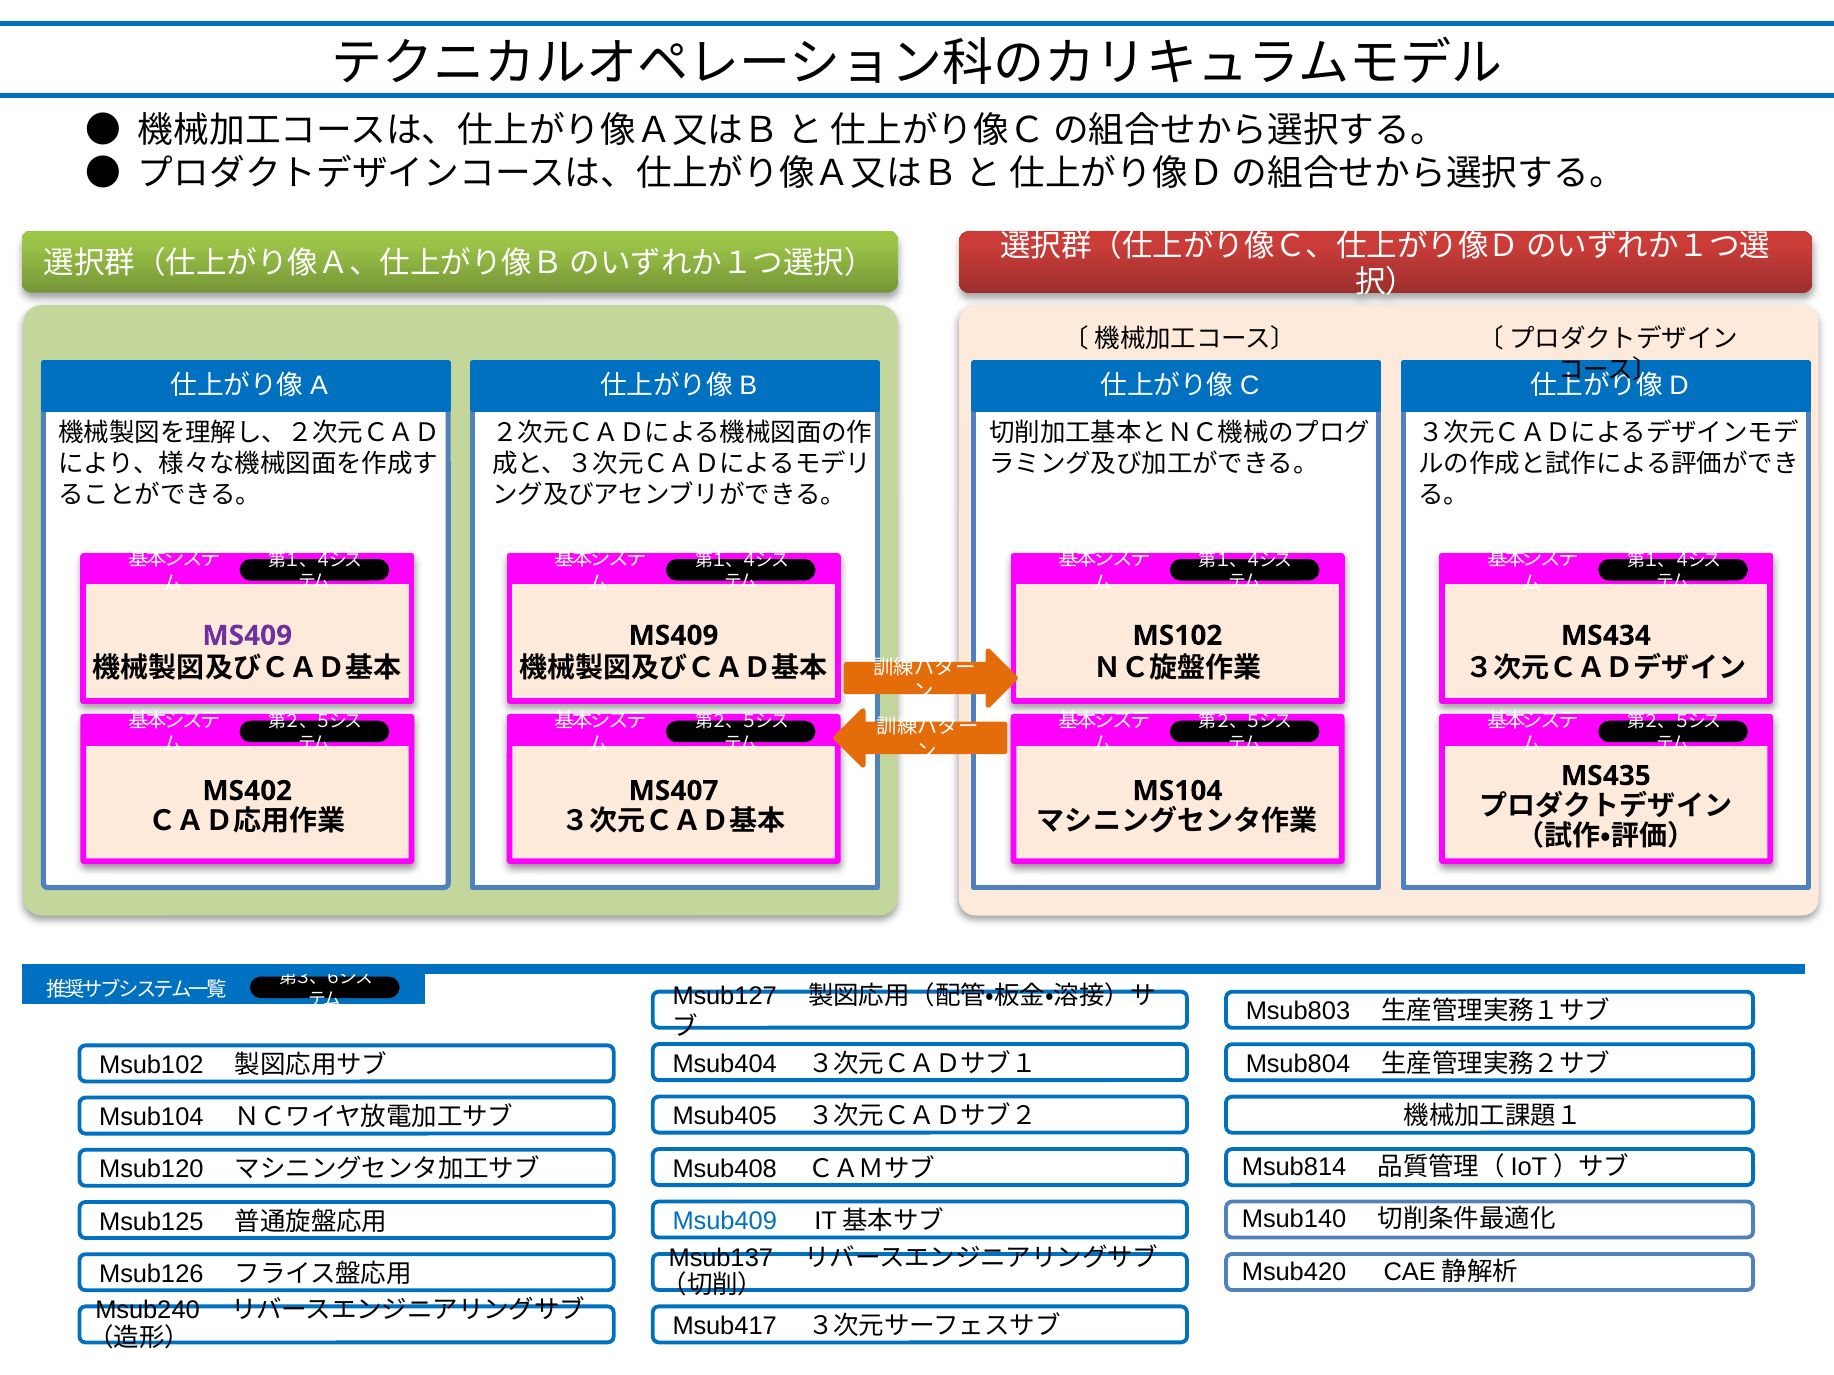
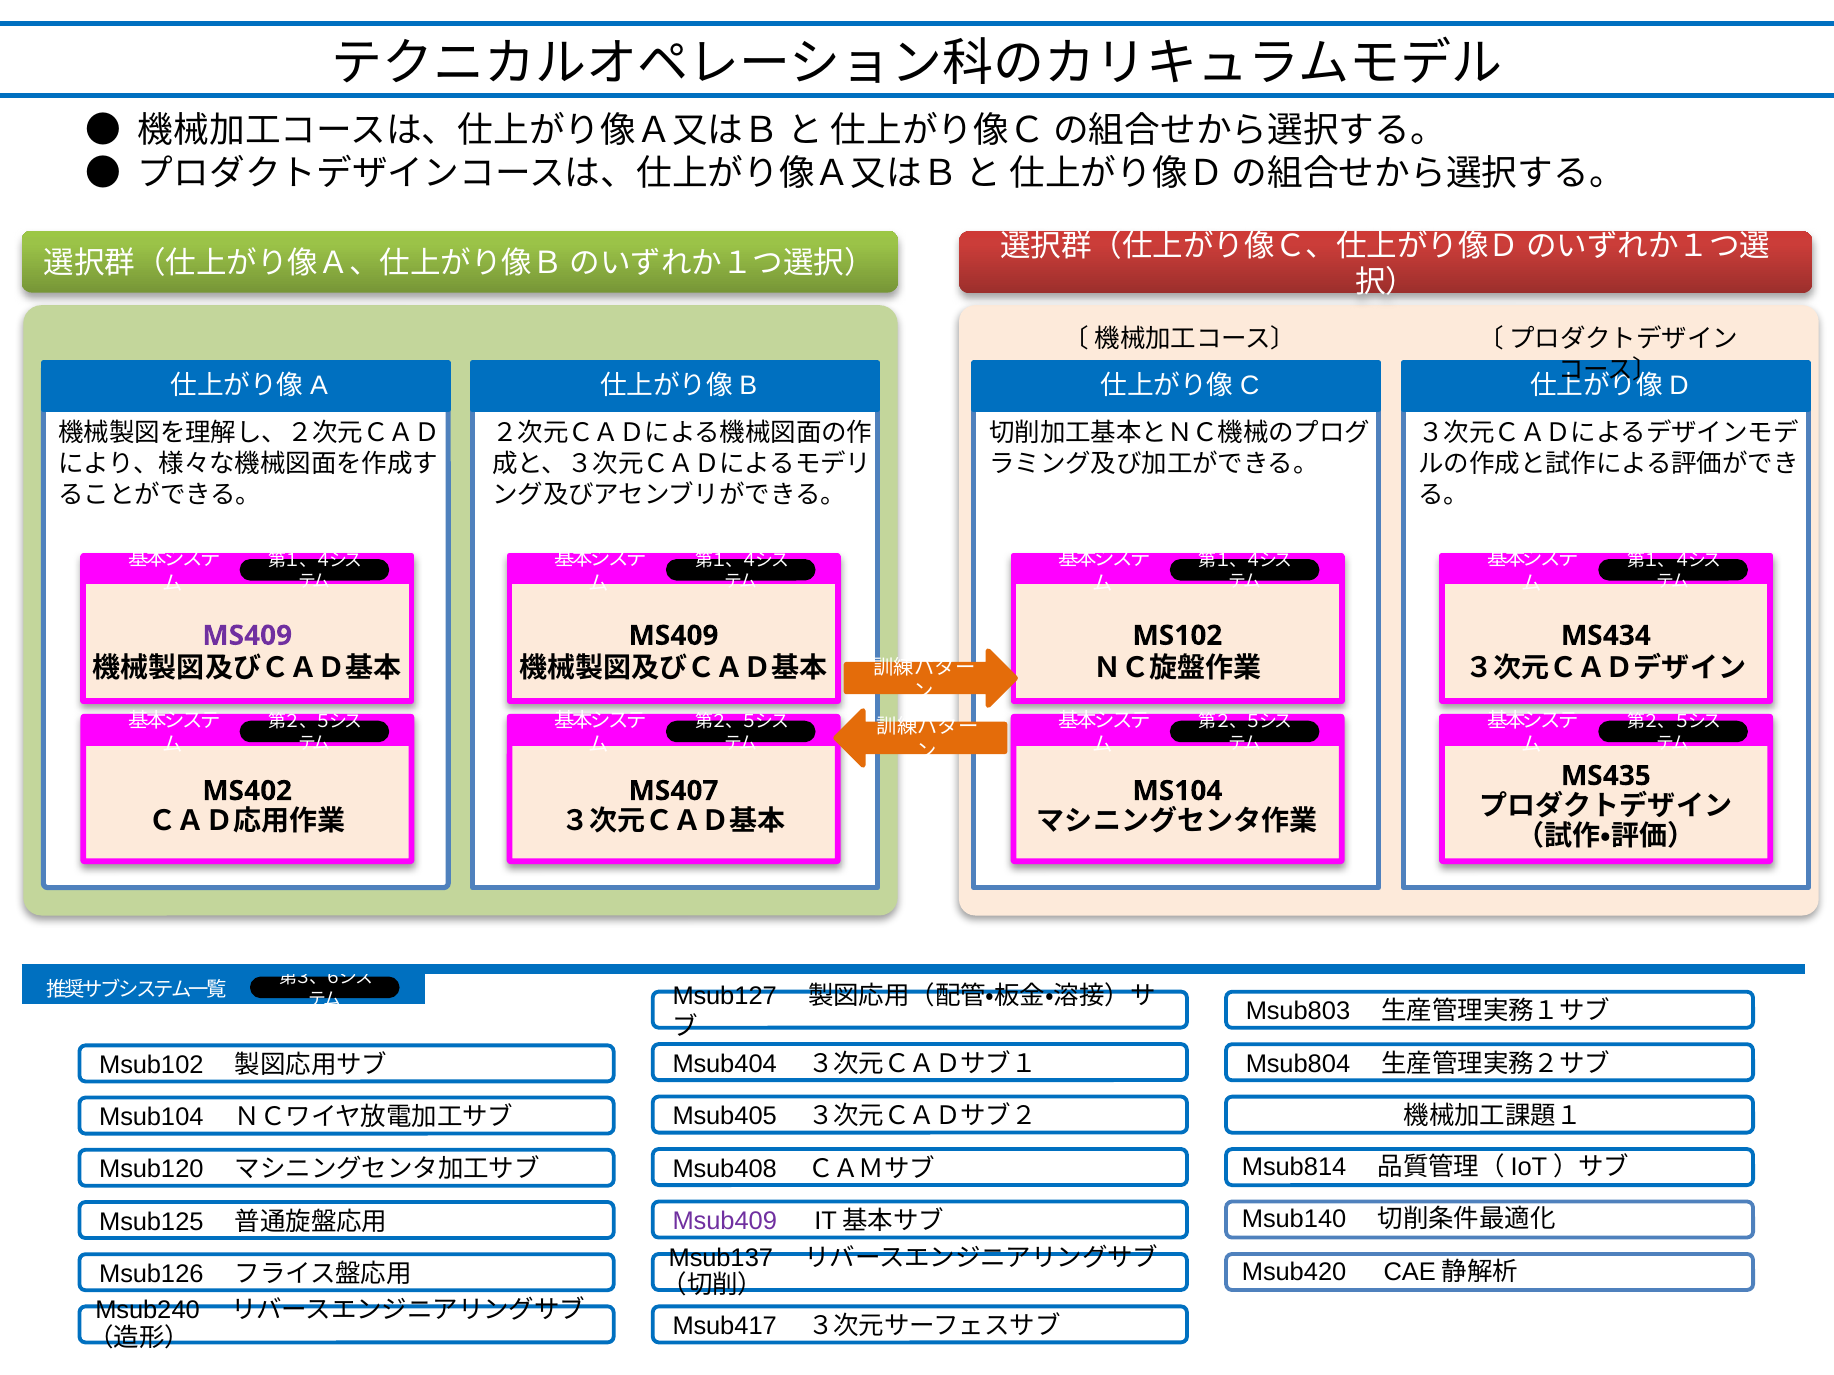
Msub409 colour: blue -> purple
